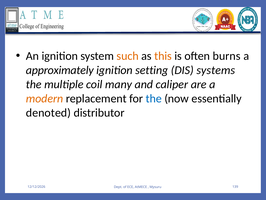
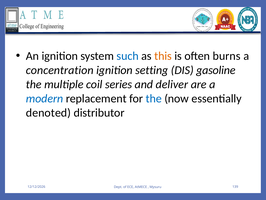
such colour: orange -> blue
approximately: approximately -> concentration
systems: systems -> gasoline
many: many -> series
caliper: caliper -> deliver
modern colour: orange -> blue
